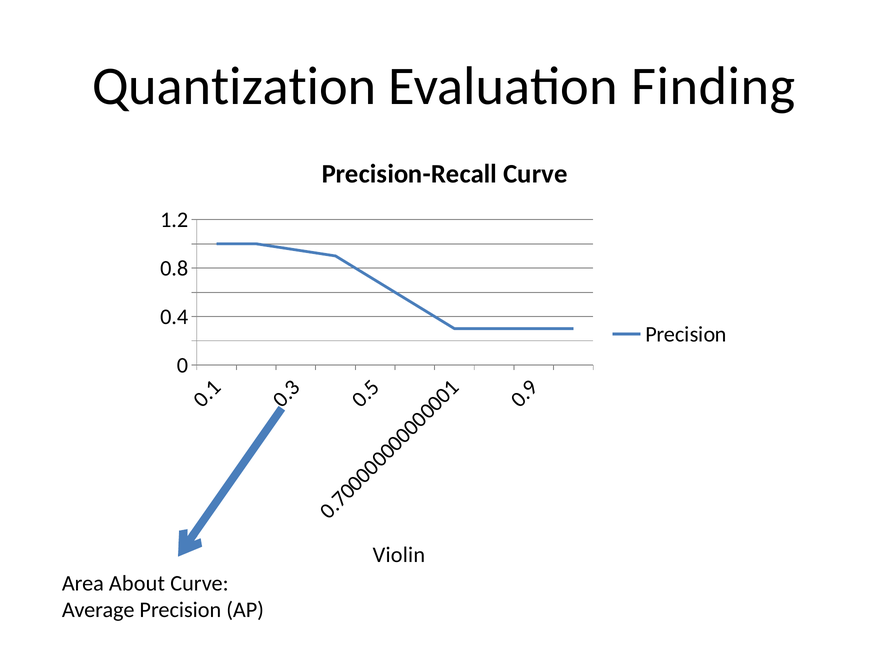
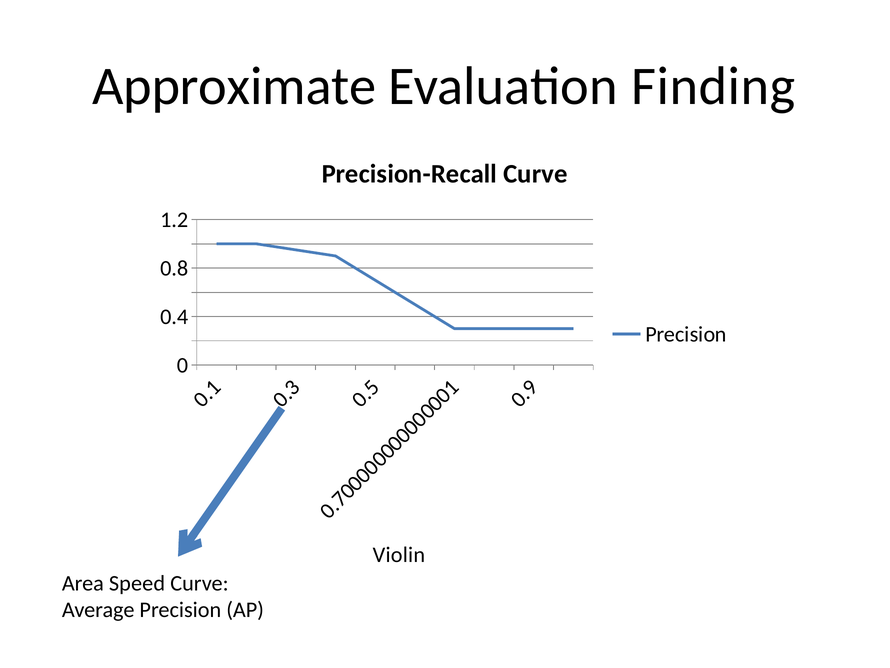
Quantization: Quantization -> Approximate
About: About -> Speed
